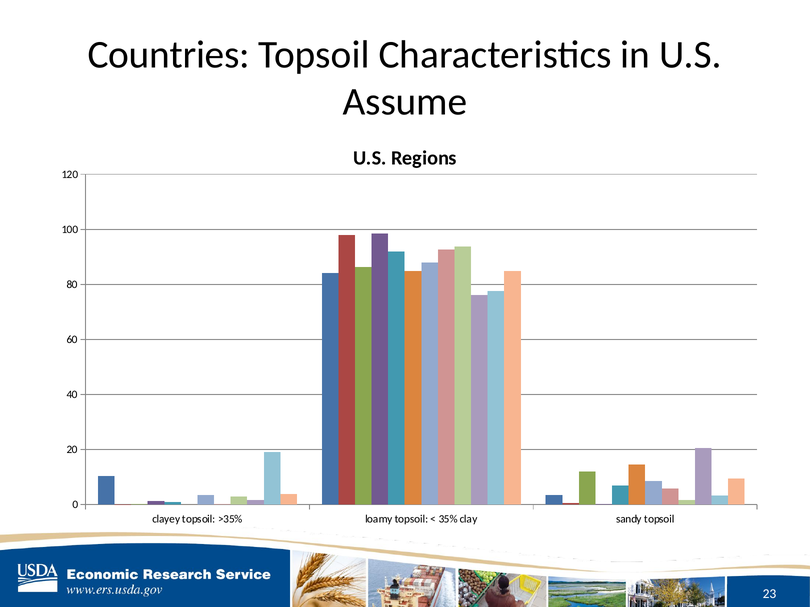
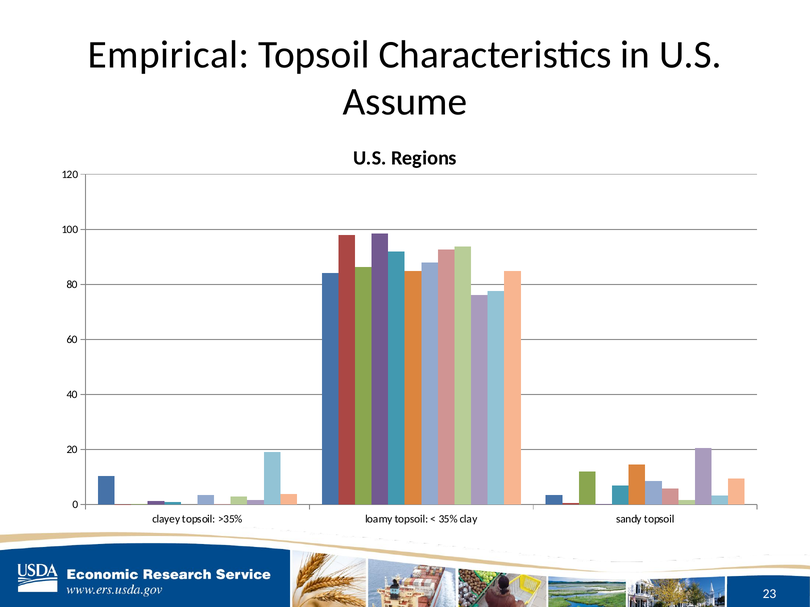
Countries: Countries -> Empirical
